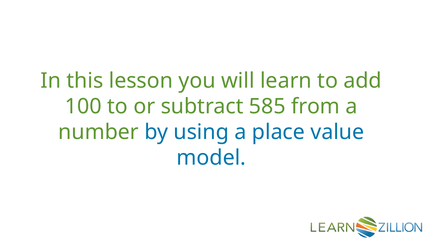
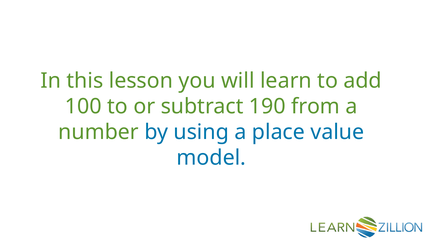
585: 585 -> 190
